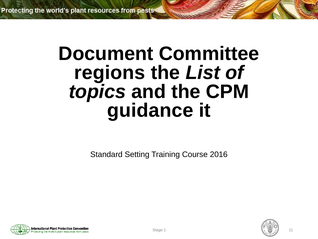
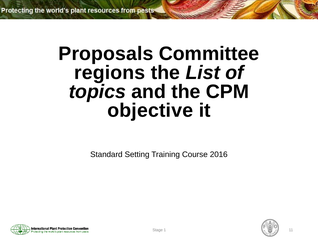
Document: Document -> Proposals
guidance: guidance -> objective
